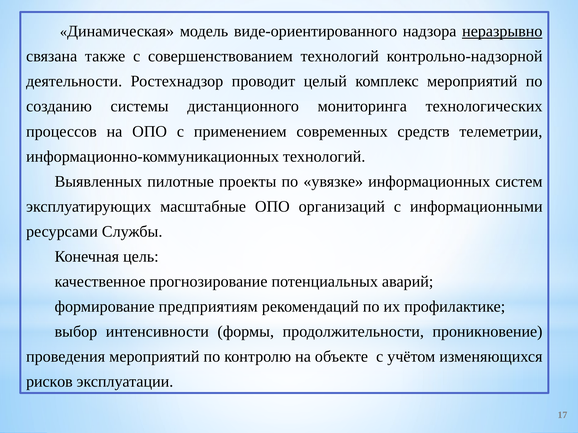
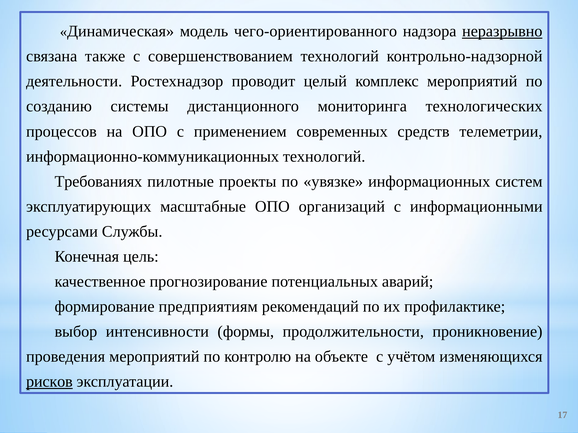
виде-ориентированного: виде-ориентированного -> чего-ориентированного
Выявленных: Выявленных -> Требованиях
рисков underline: none -> present
